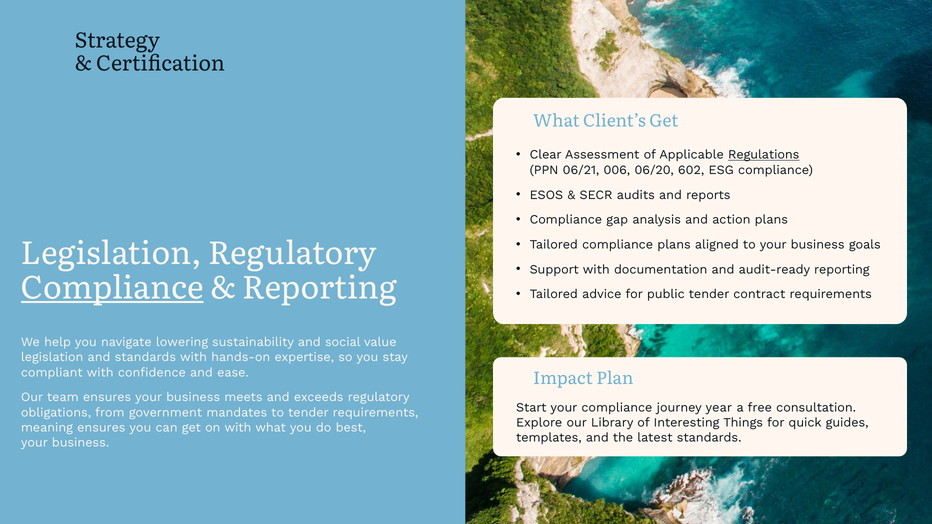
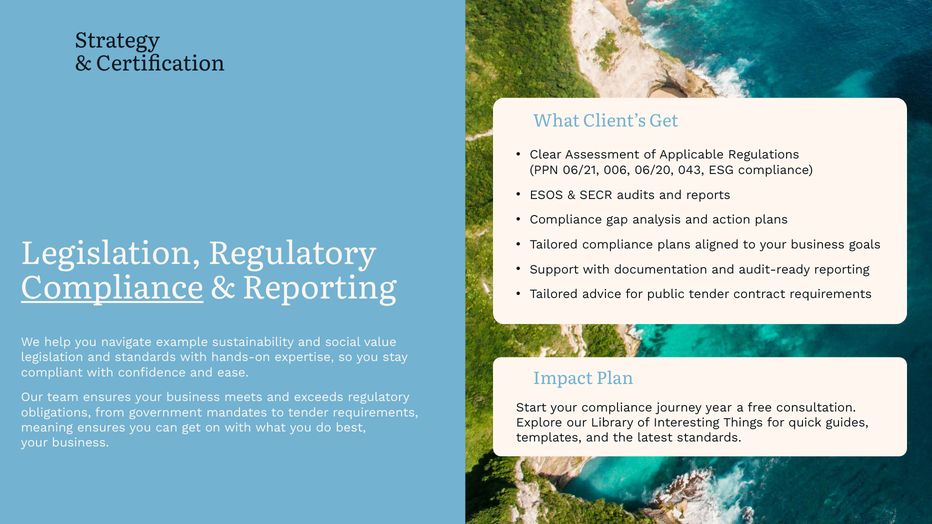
Regulations underline: present -> none
602: 602 -> 043
lowering: lowering -> example
